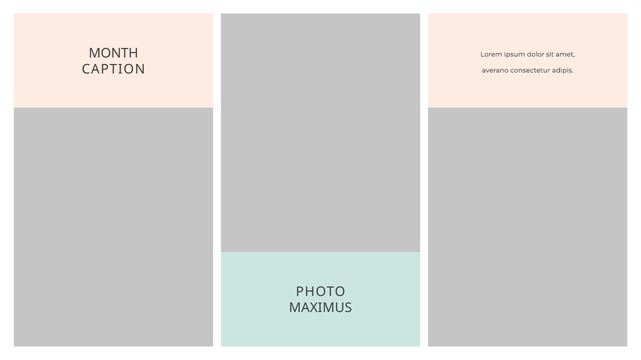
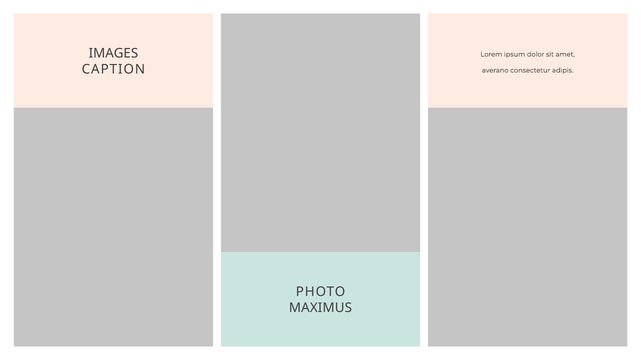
MONTH: MONTH -> IMAGES
